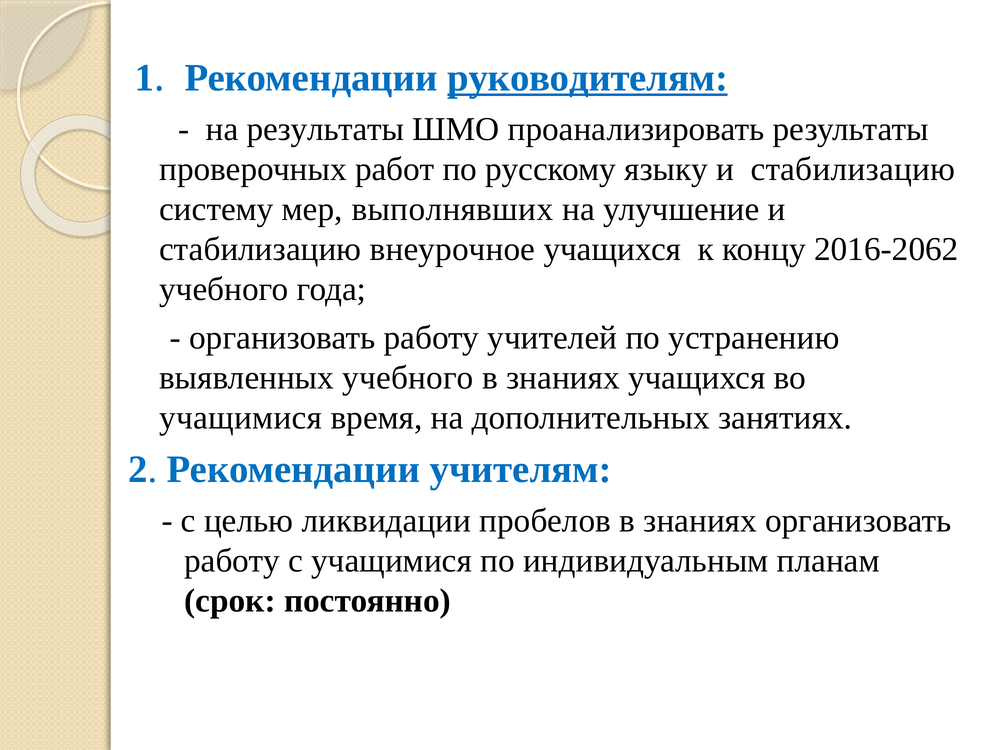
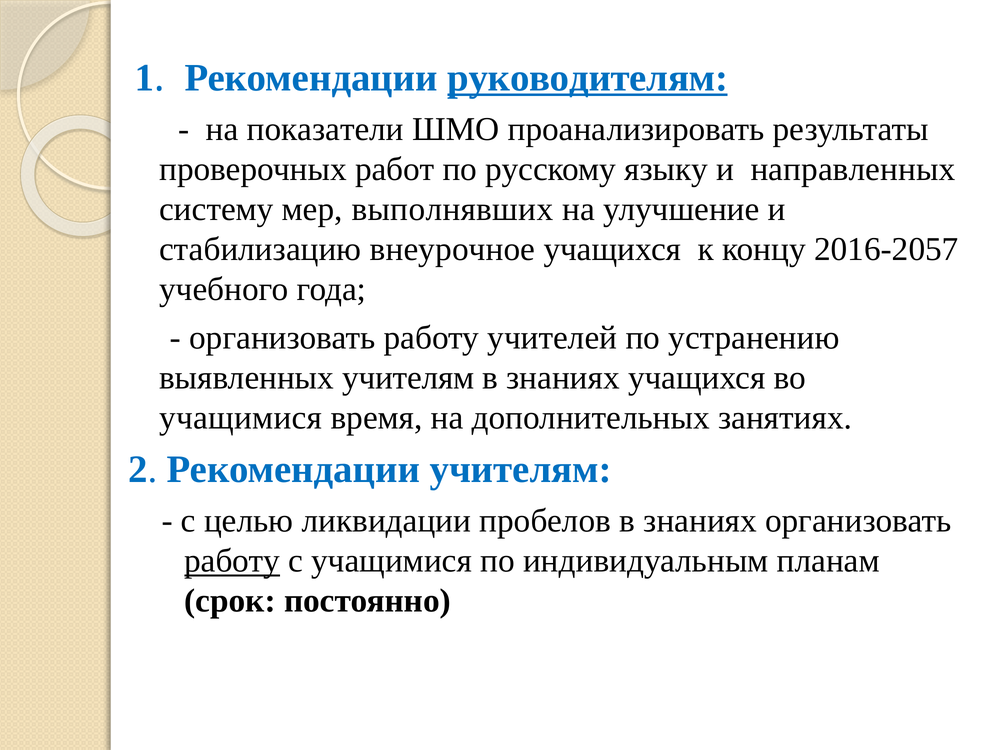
на результаты: результаты -> показатели
языку и стабилизацию: стабилизацию -> направленных
2016-2062: 2016-2062 -> 2016-2057
выявленных учебного: учебного -> учителям
работу at (232, 561) underline: none -> present
